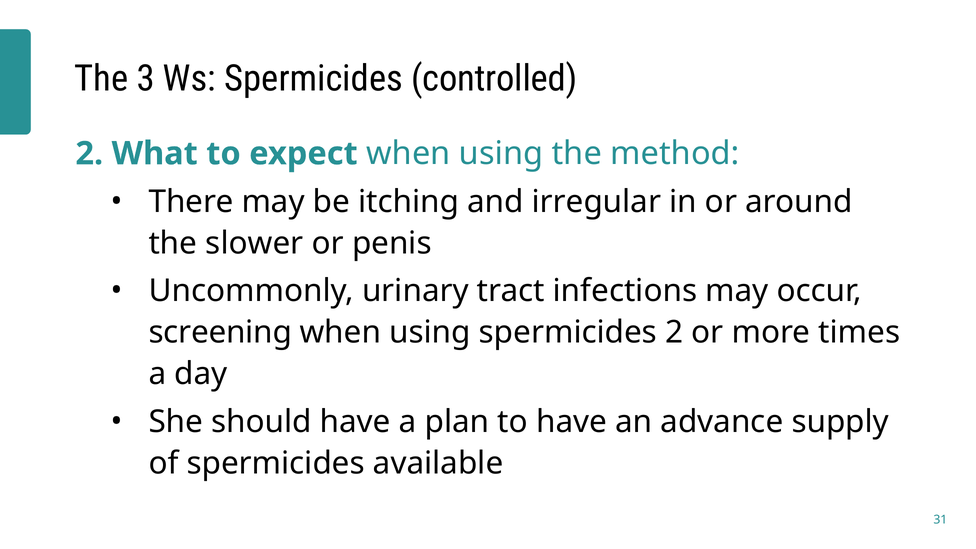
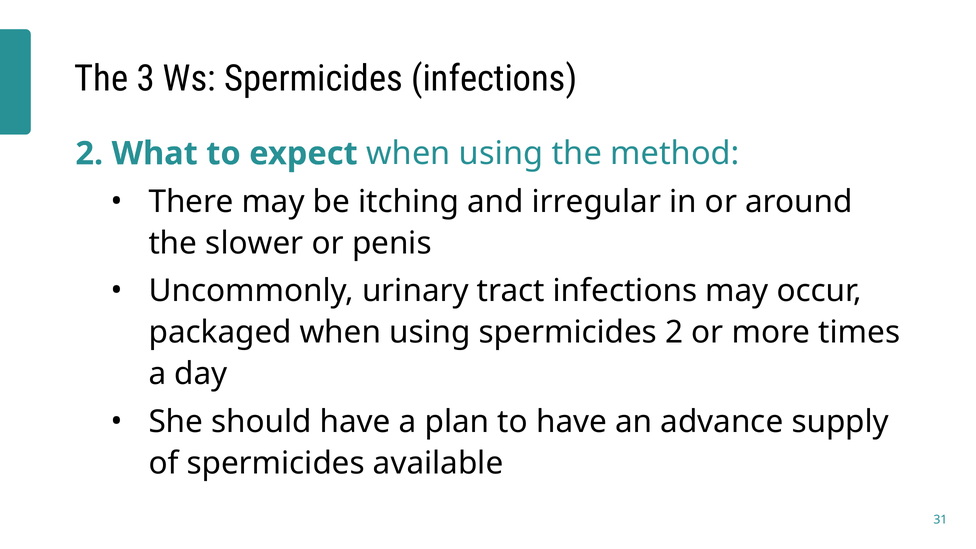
Spermicides controlled: controlled -> infections
screening: screening -> packaged
